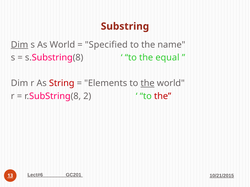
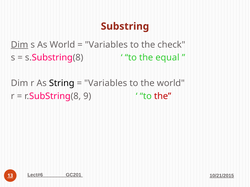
Specified at (106, 45): Specified -> Variables
name: name -> check
String colour: red -> black
Elements at (106, 83): Elements -> Variables
the at (148, 83) underline: present -> none
2: 2 -> 9
